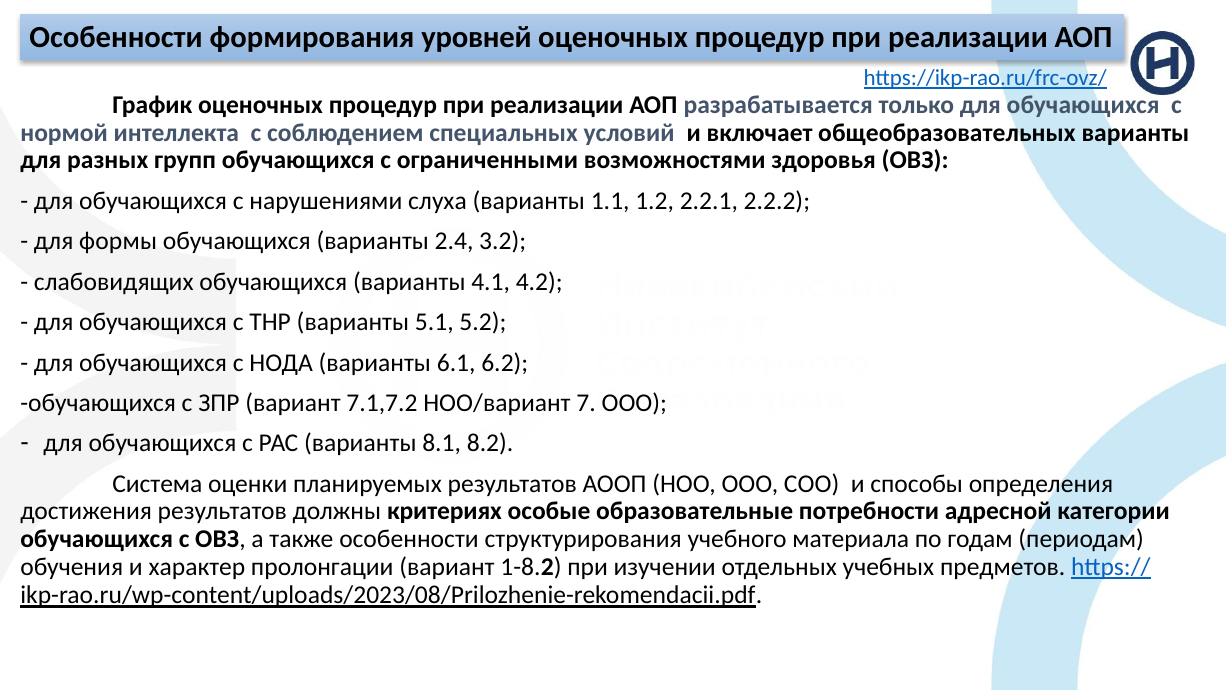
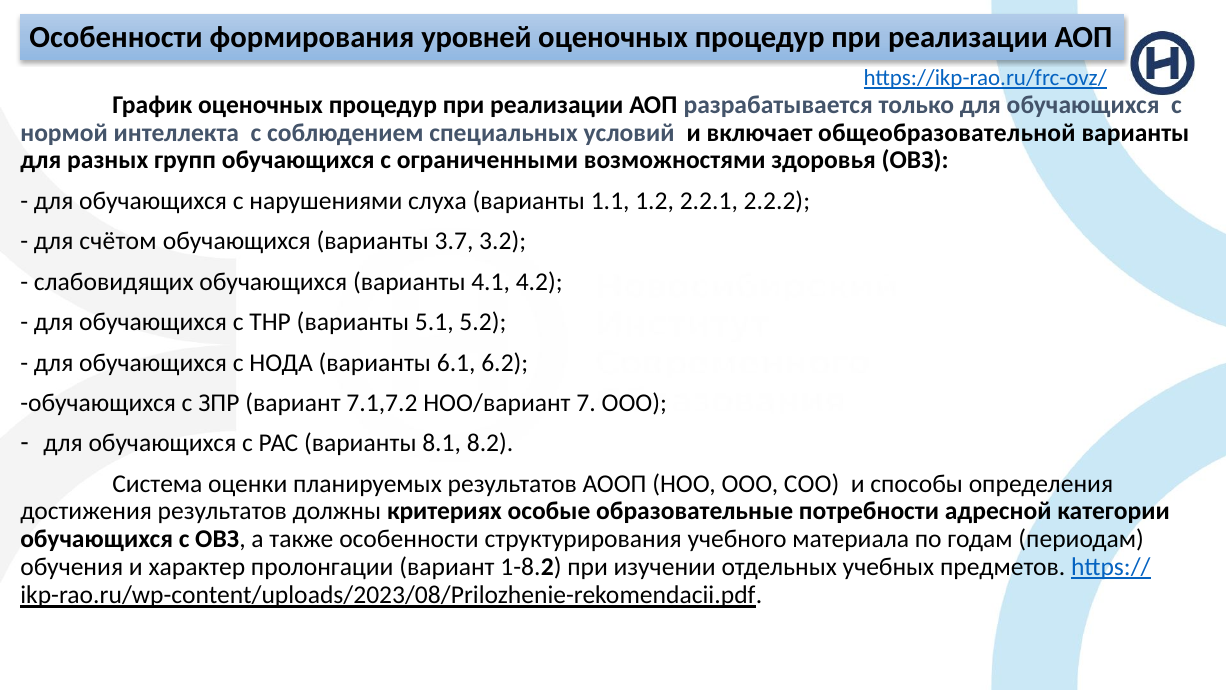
общеобразовательных: общеобразовательных -> общеобразовательной
формы: формы -> счётом
2.4: 2.4 -> 3.7
